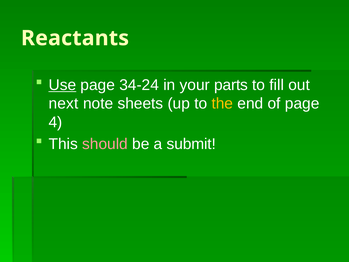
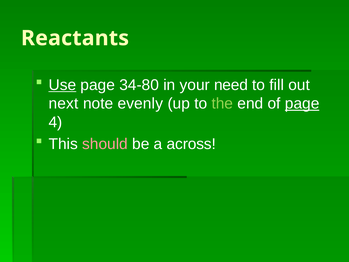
34-24: 34-24 -> 34-80
parts: parts -> need
sheets: sheets -> evenly
the colour: yellow -> light green
page at (302, 103) underline: none -> present
submit: submit -> across
